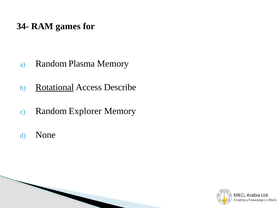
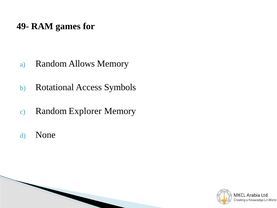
34-: 34- -> 49-
Plasma: Plasma -> Allows
Rotational underline: present -> none
Describe: Describe -> Symbols
